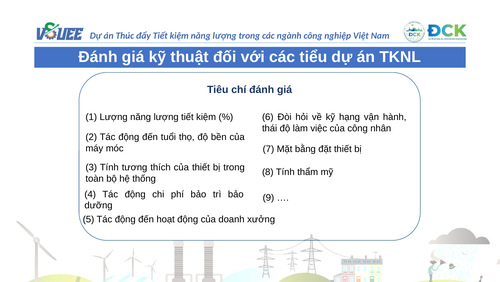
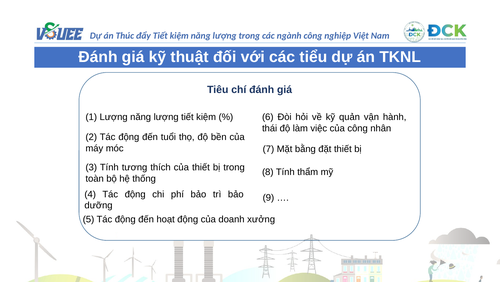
hạng: hạng -> quản
